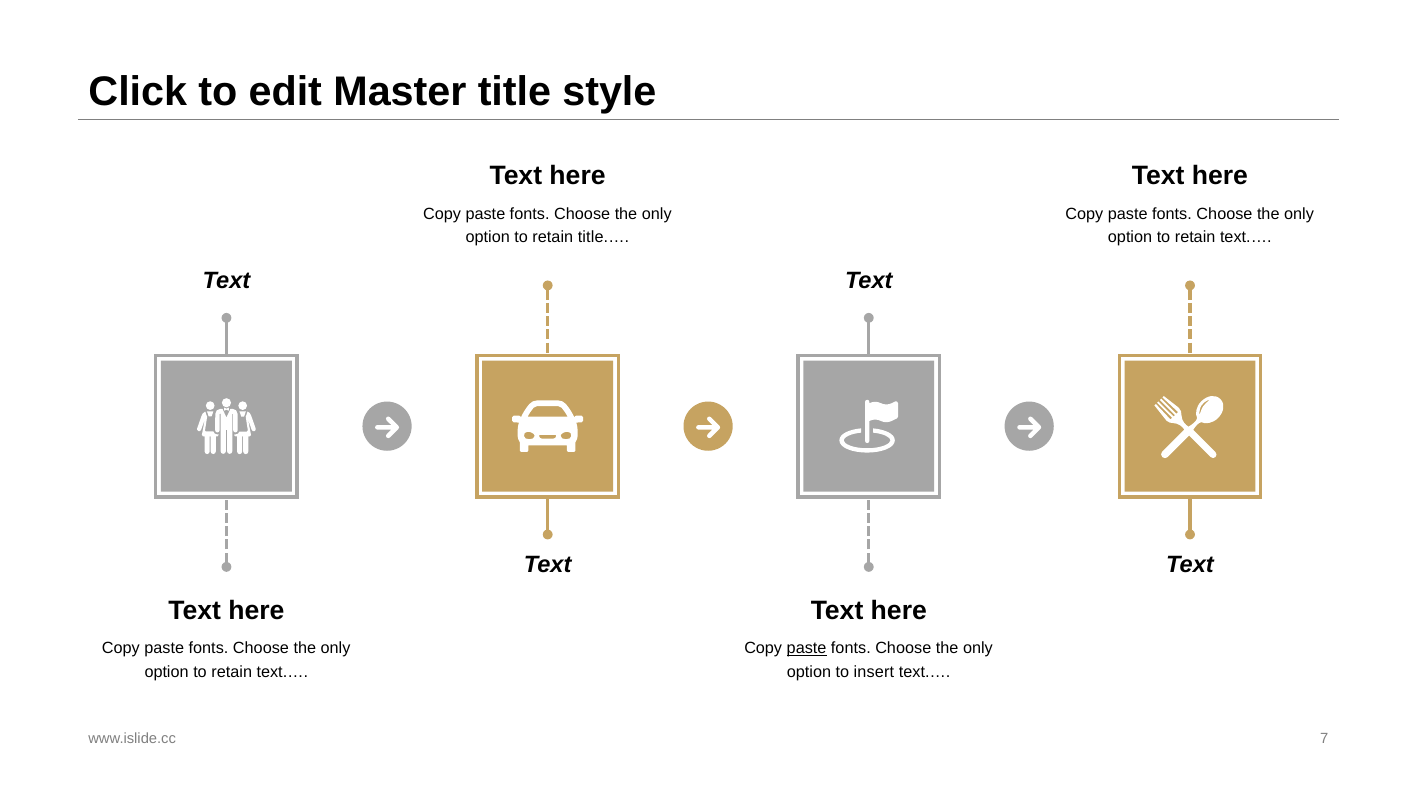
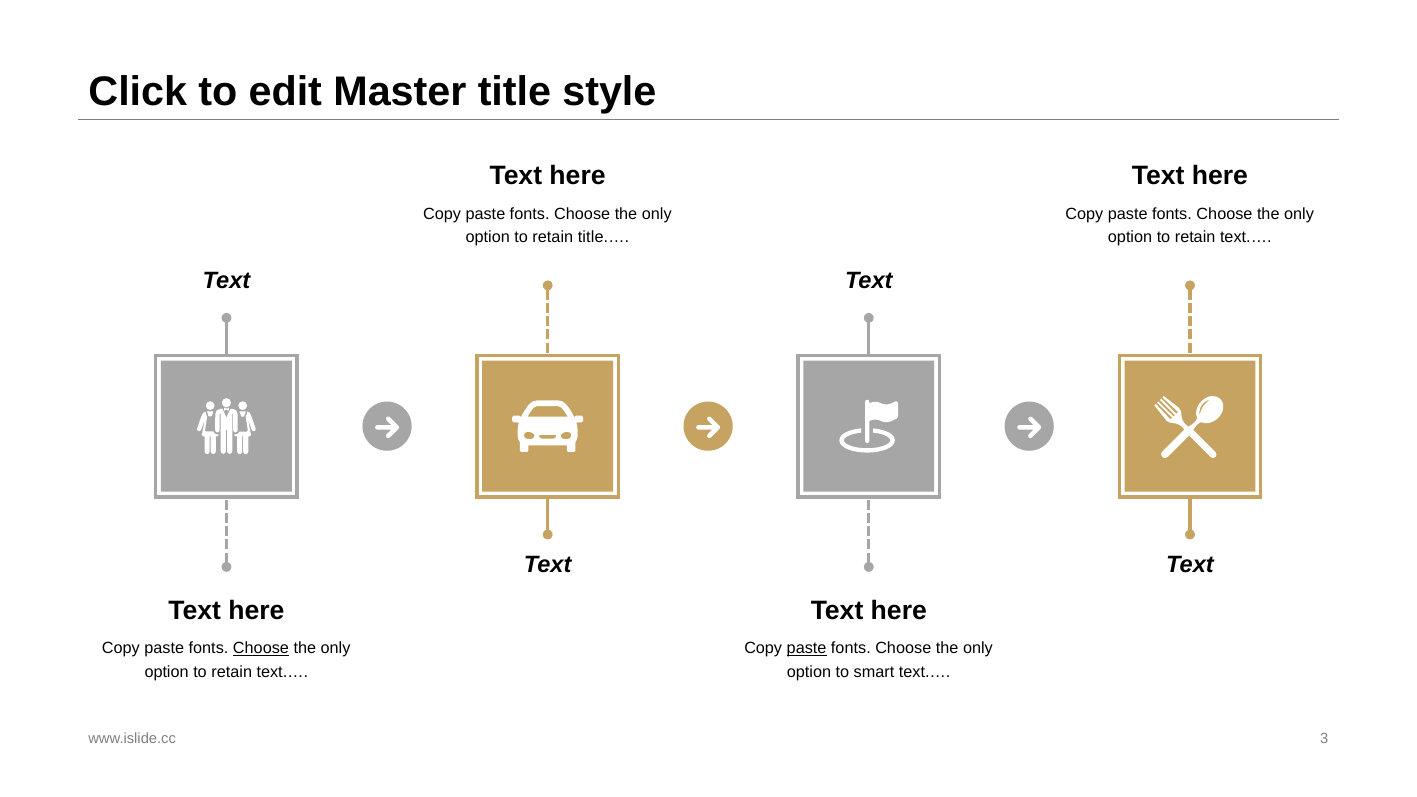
Choose at (261, 648) underline: none -> present
insert: insert -> smart
7: 7 -> 3
